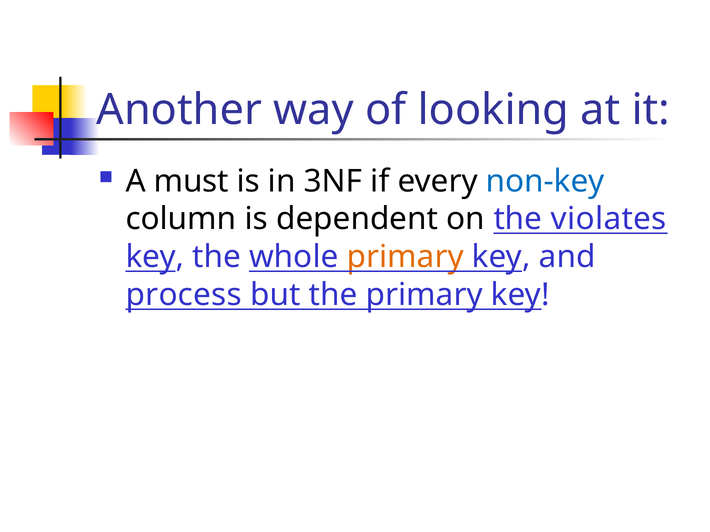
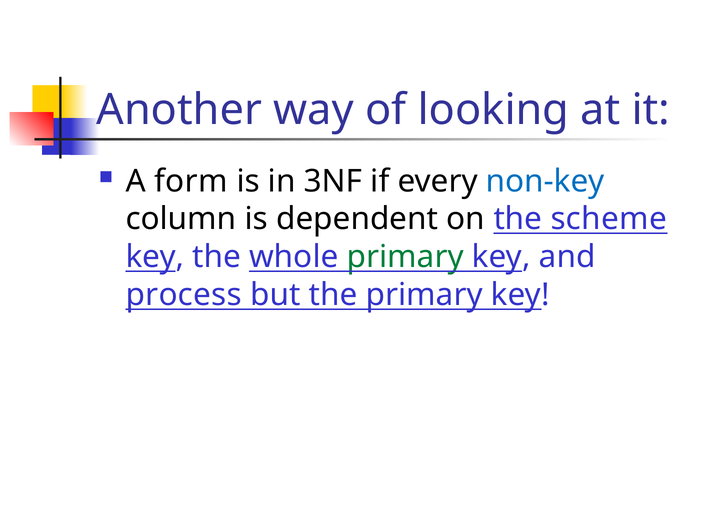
must: must -> form
violates: violates -> scheme
primary at (405, 257) colour: orange -> green
